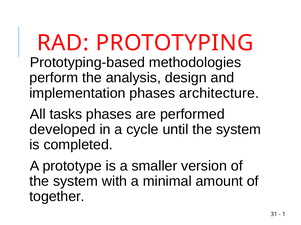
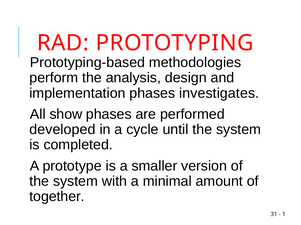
architecture: architecture -> investigates
tasks: tasks -> show
